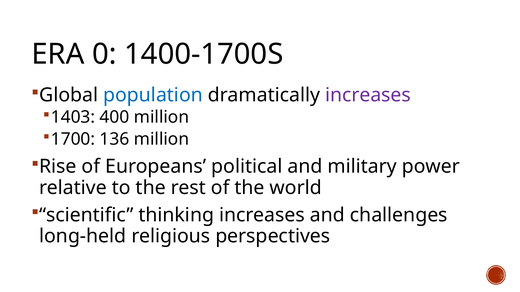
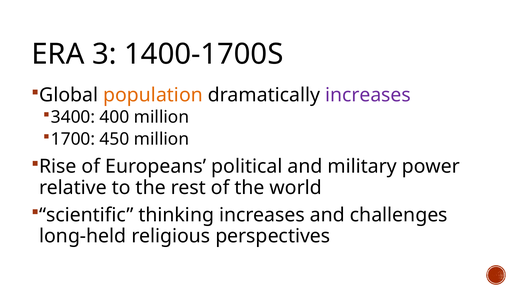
0: 0 -> 3
population colour: blue -> orange
1403: 1403 -> 3400
136: 136 -> 450
